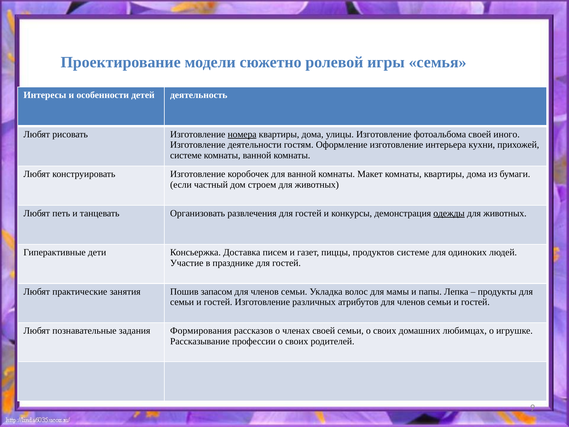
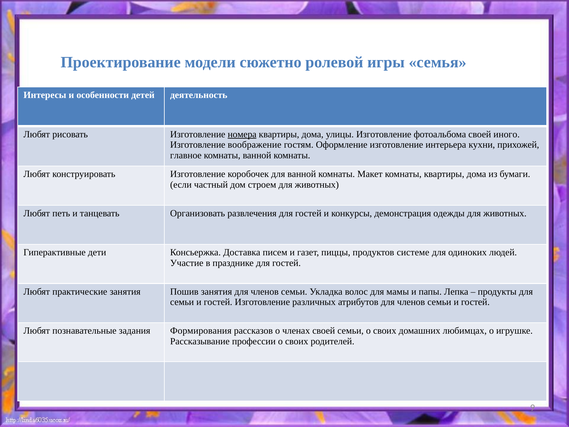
деятельности: деятельности -> воображение
системе at (186, 155): системе -> главное
одежды underline: present -> none
Пошив запасом: запасом -> занятия
